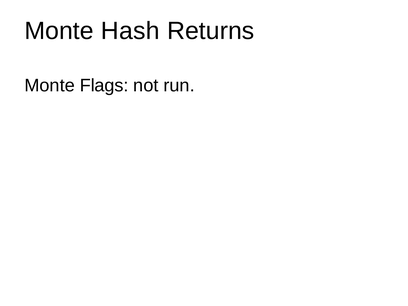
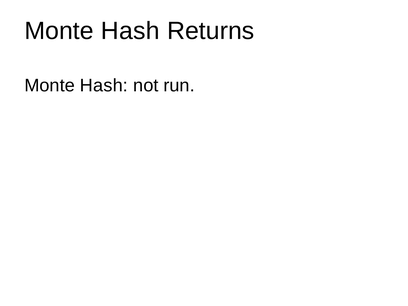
Flags at (104, 86): Flags -> Hash
